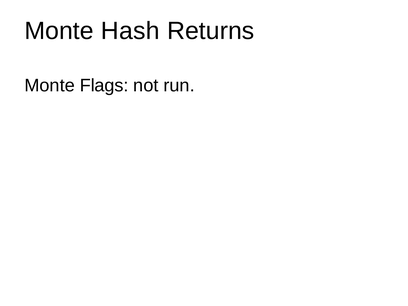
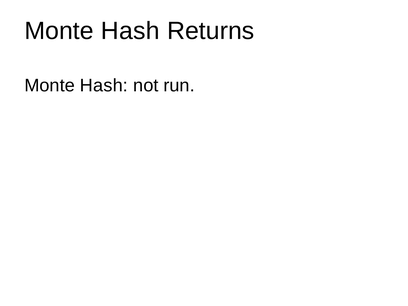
Flags at (104, 86): Flags -> Hash
